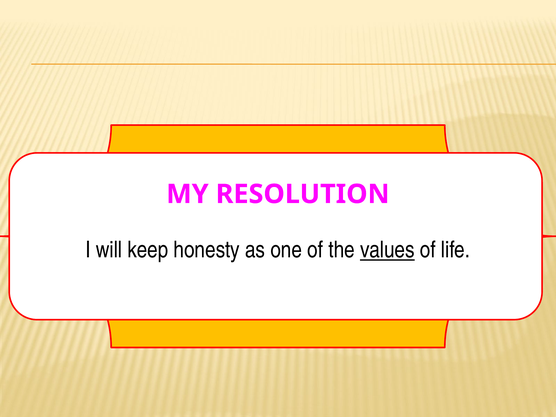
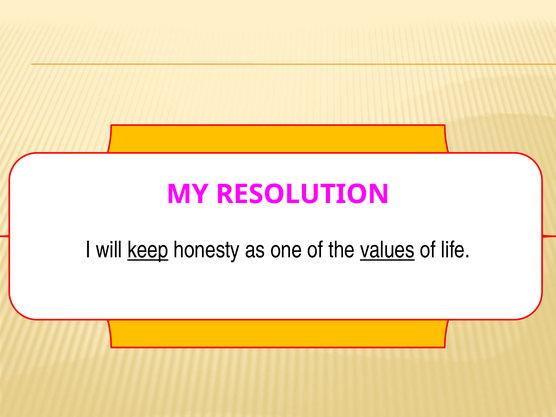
keep underline: none -> present
